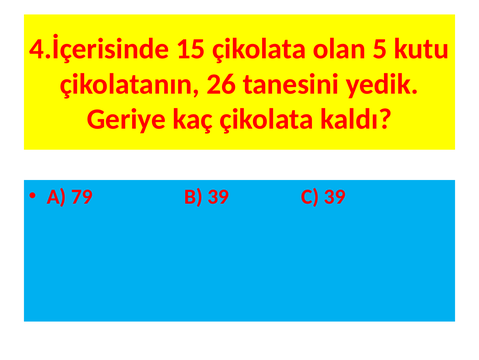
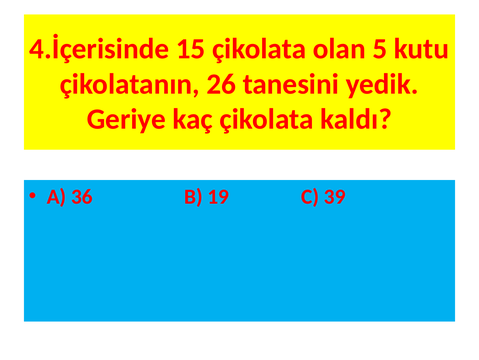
79: 79 -> 36
B 39: 39 -> 19
